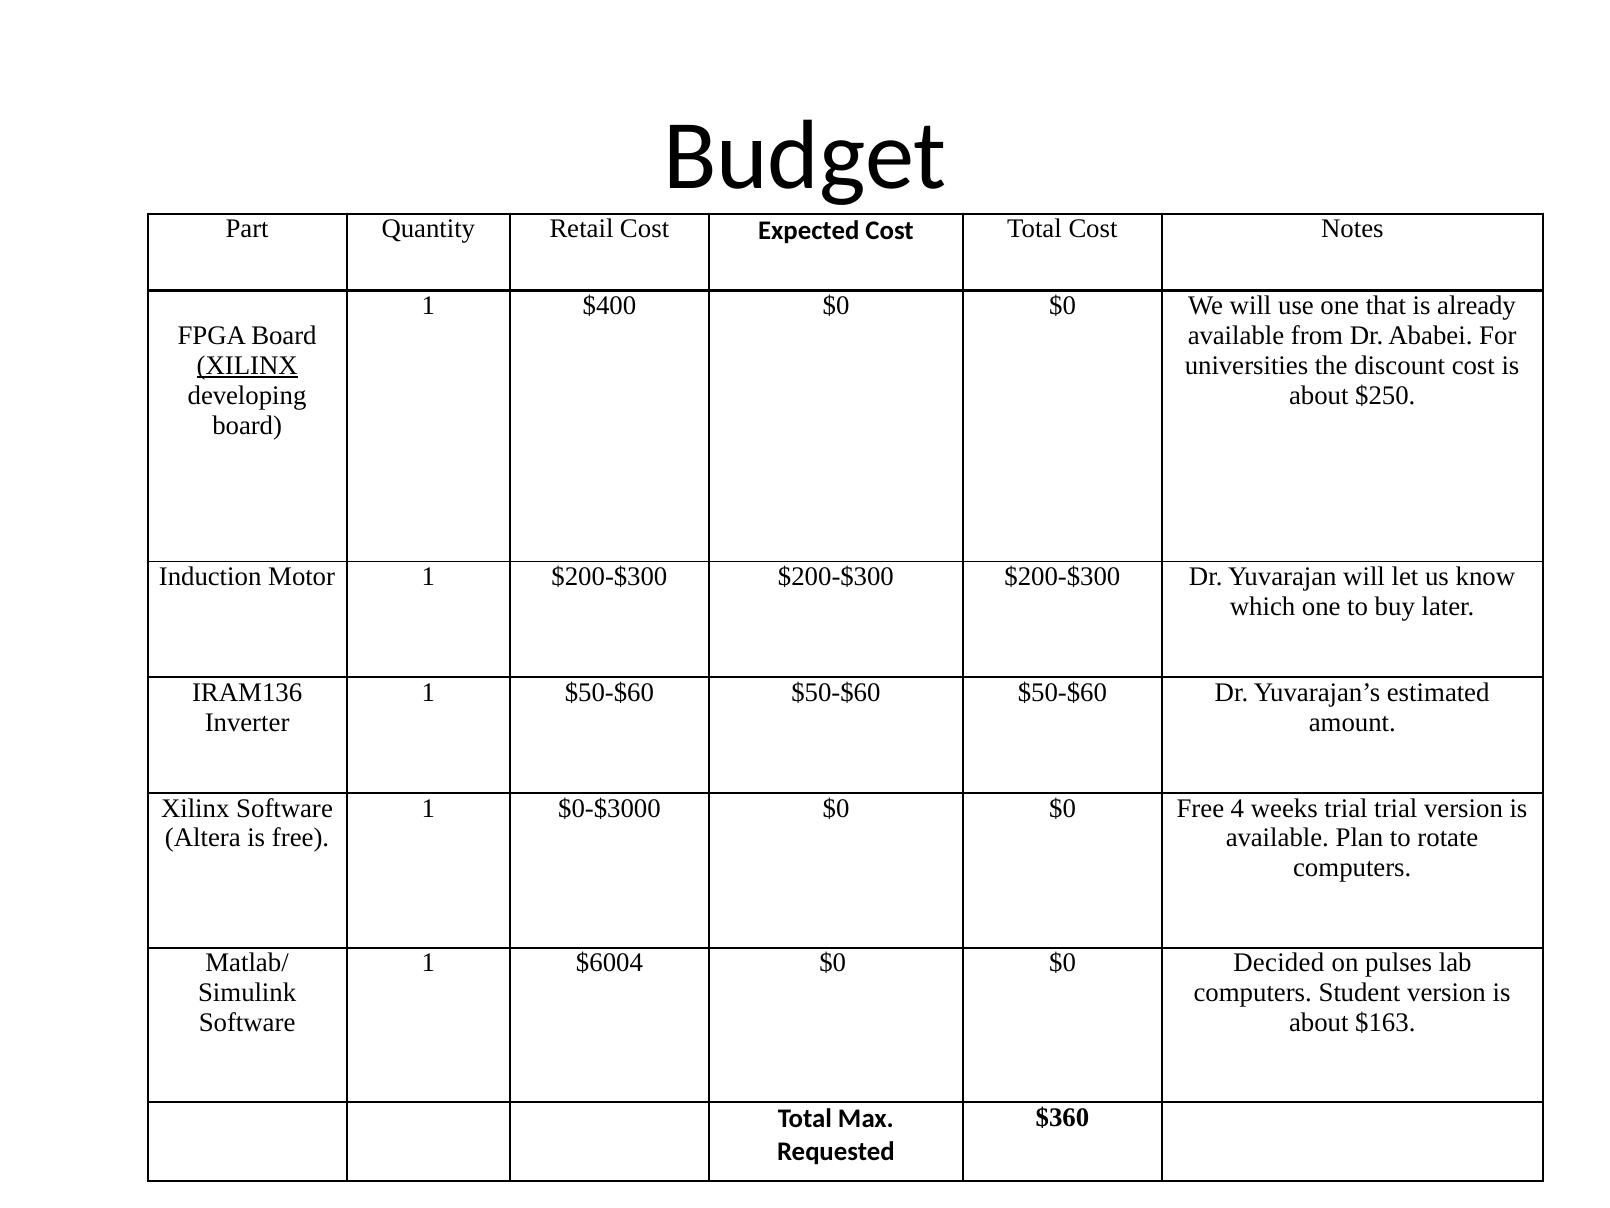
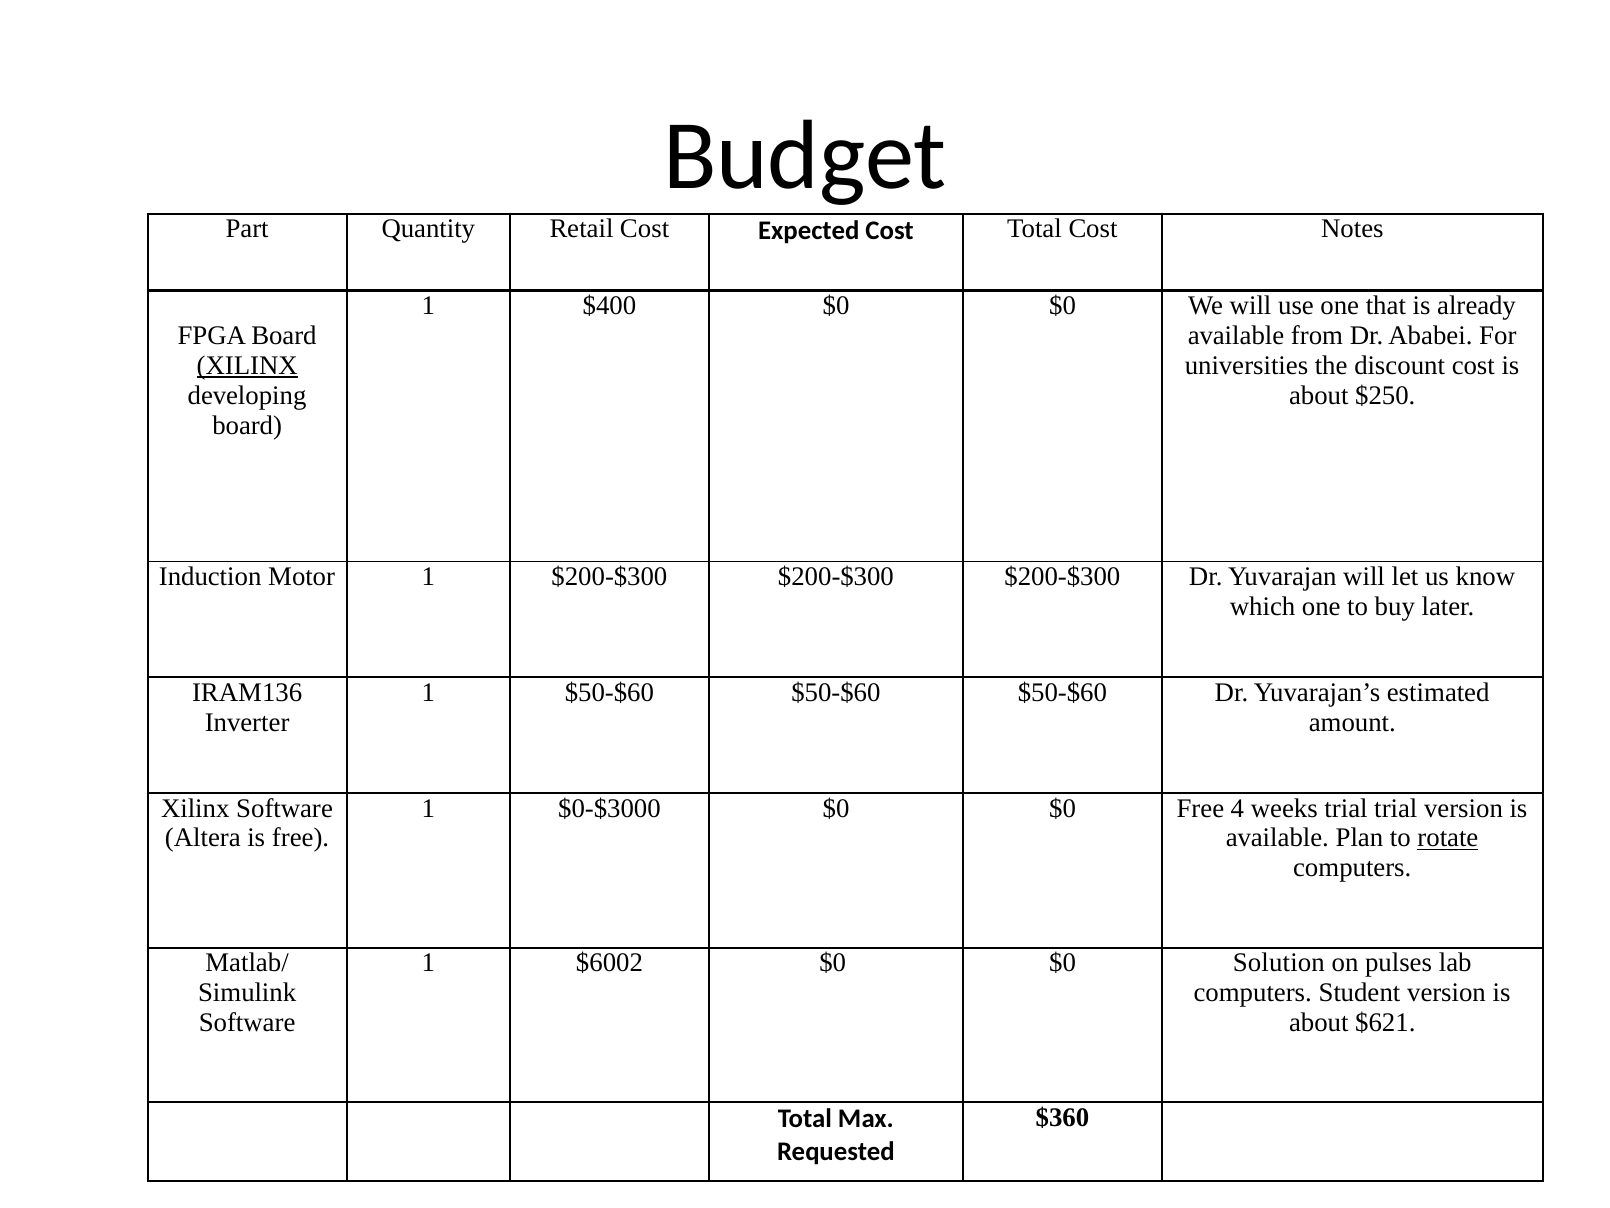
rotate underline: none -> present
$6004: $6004 -> $6002
Decided: Decided -> Solution
$163: $163 -> $621
